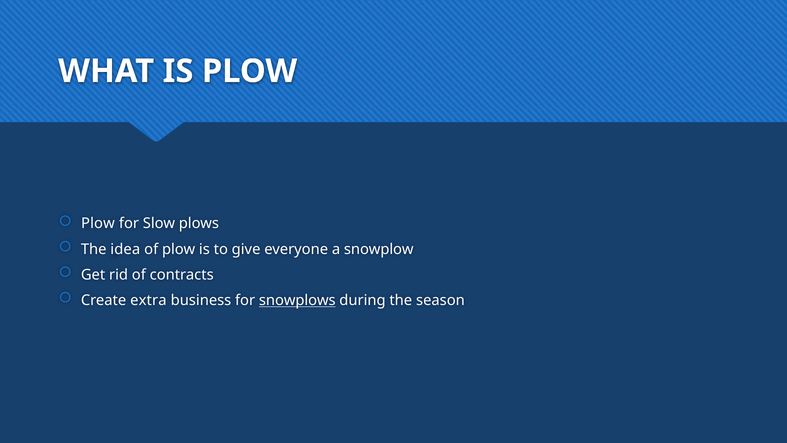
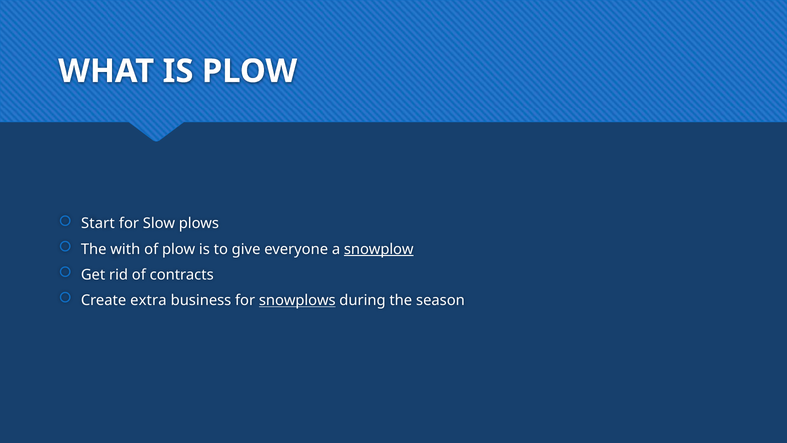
Plow at (98, 223): Plow -> Start
idea: idea -> with
snowplow underline: none -> present
